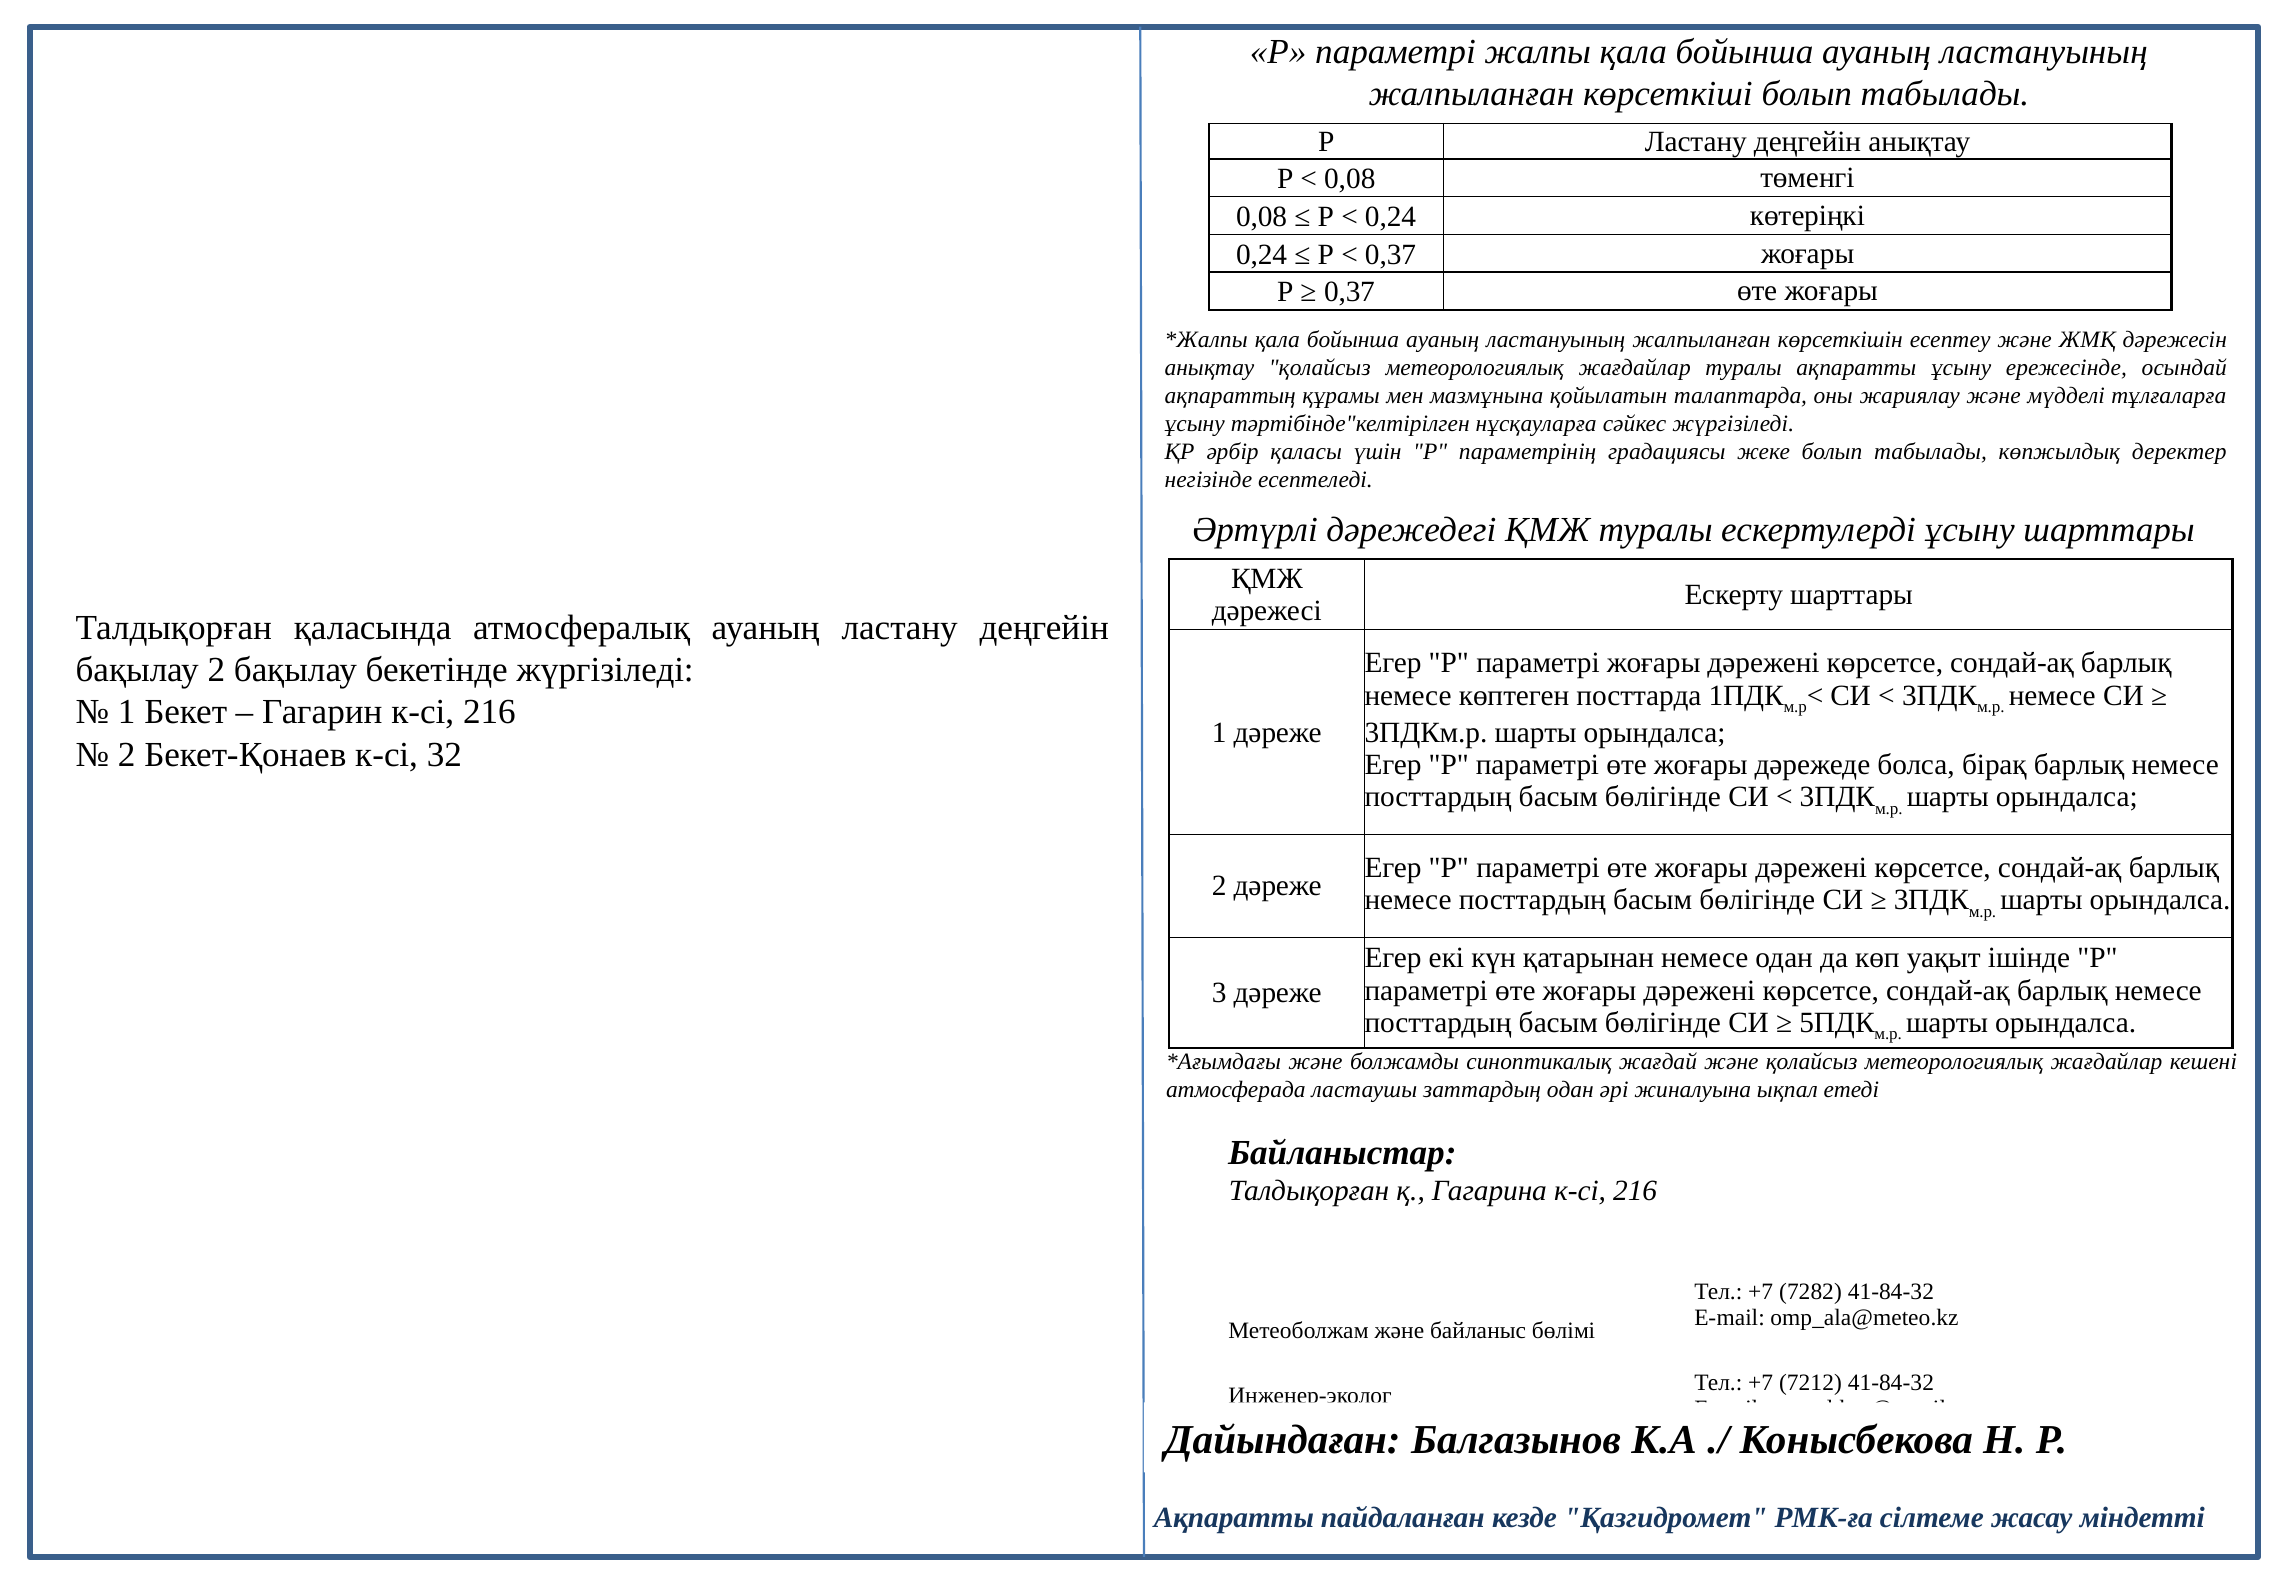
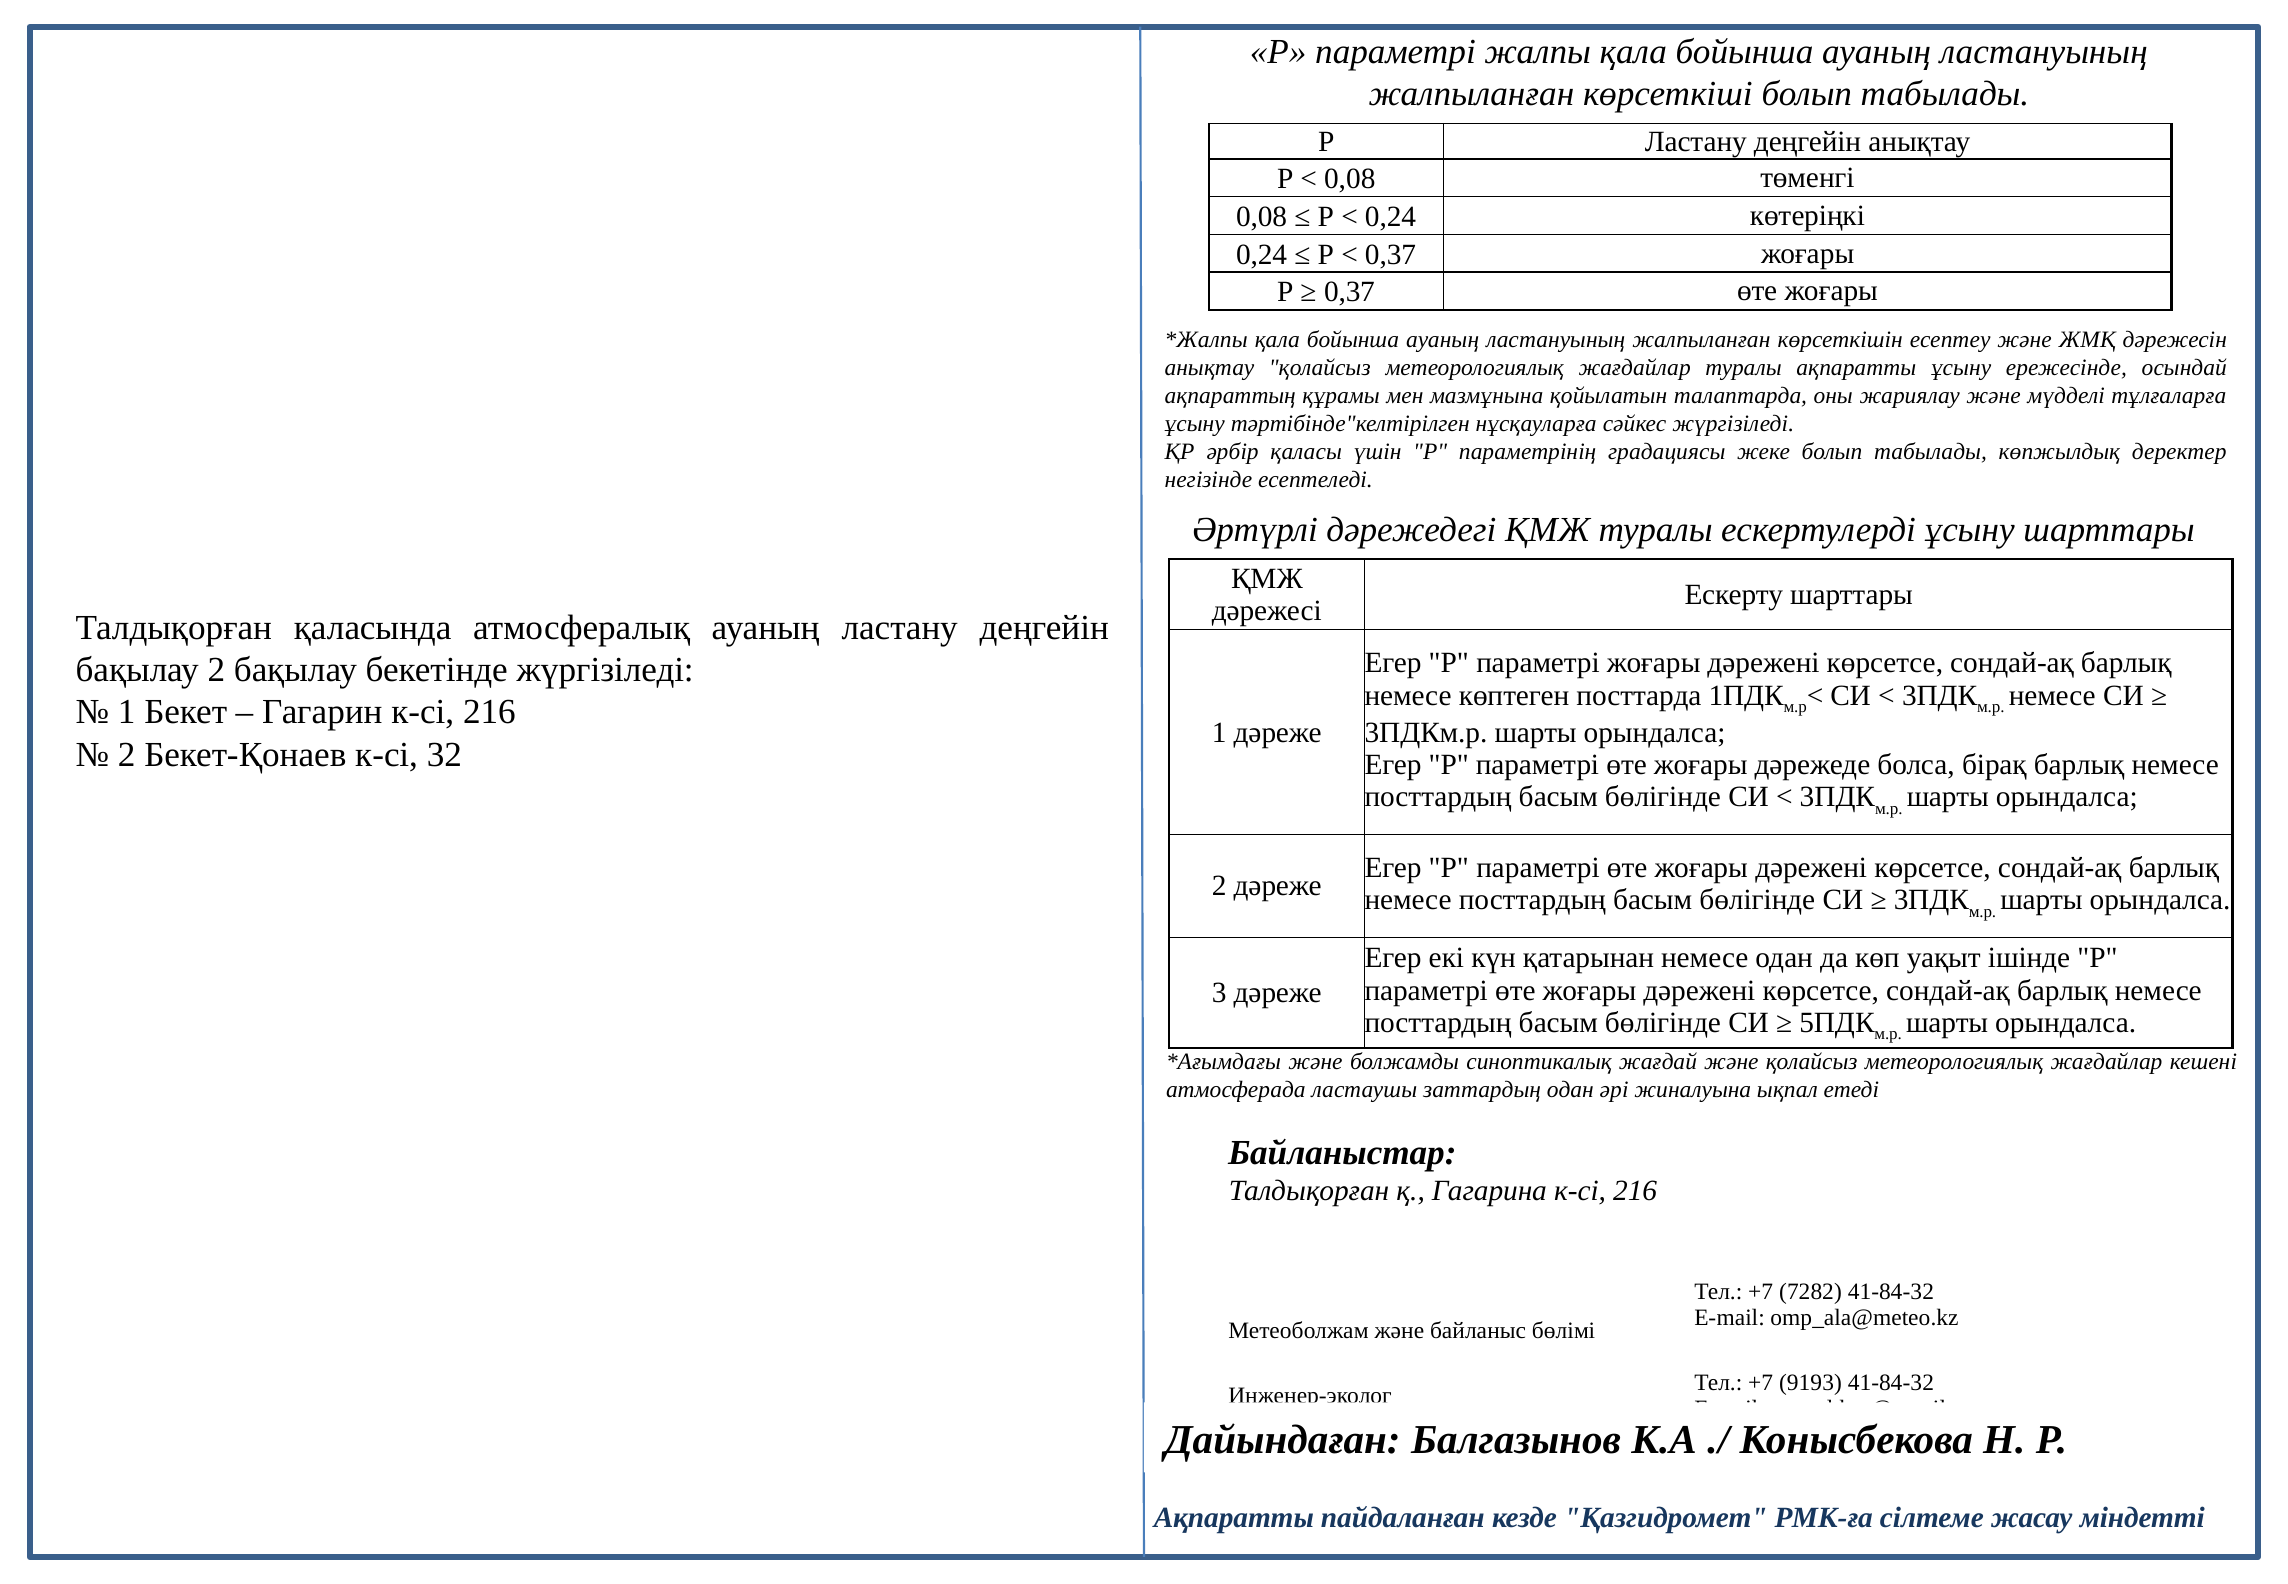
7212: 7212 -> 9193
